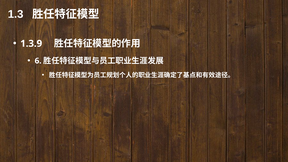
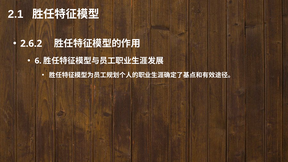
1.3: 1.3 -> 2.1
1.3.9: 1.3.9 -> 2.6.2
